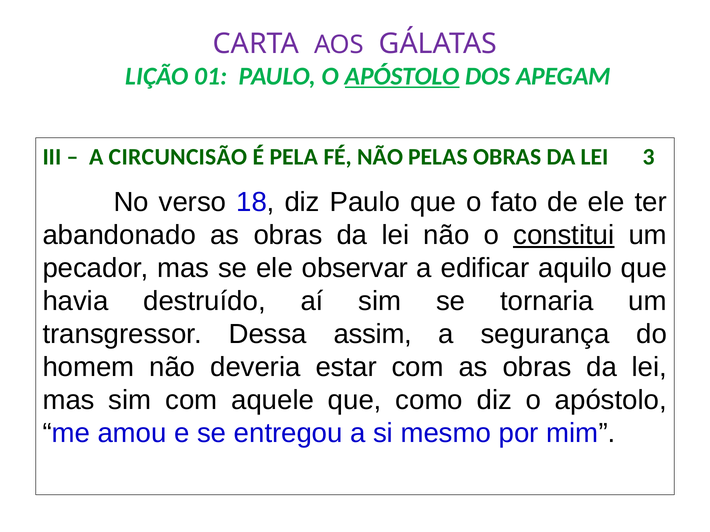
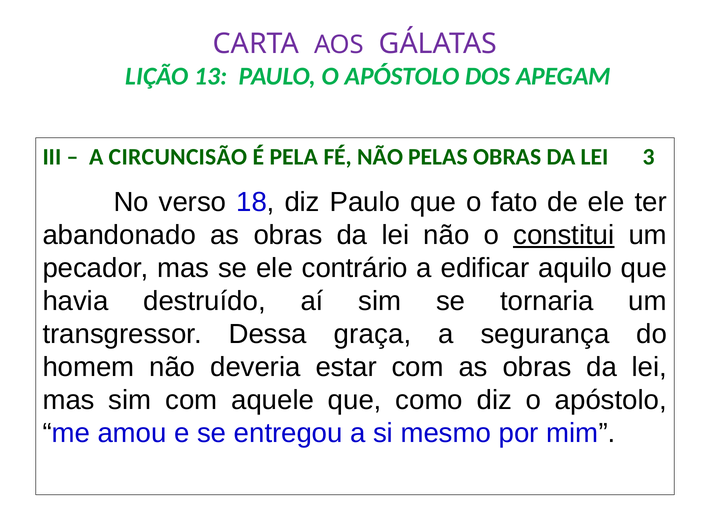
01: 01 -> 13
APÓSTOLO at (402, 76) underline: present -> none
observar: observar -> contrário
assim: assim -> graça
